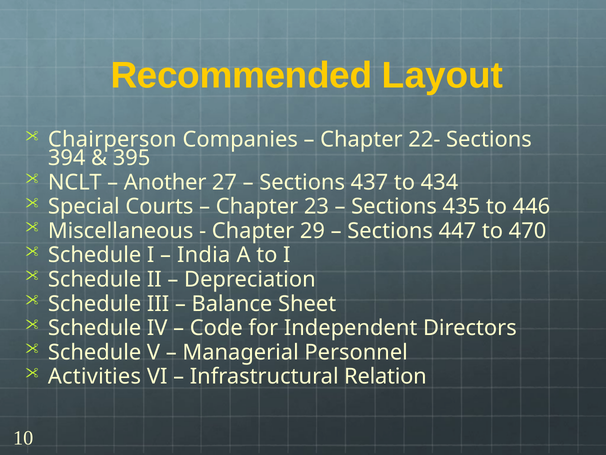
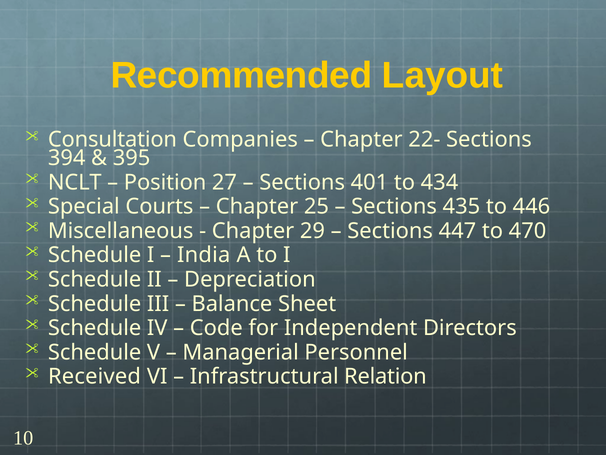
Chairperson: Chairperson -> Consultation
Another: Another -> Position
437: 437 -> 401
23: 23 -> 25
Activities: Activities -> Received
